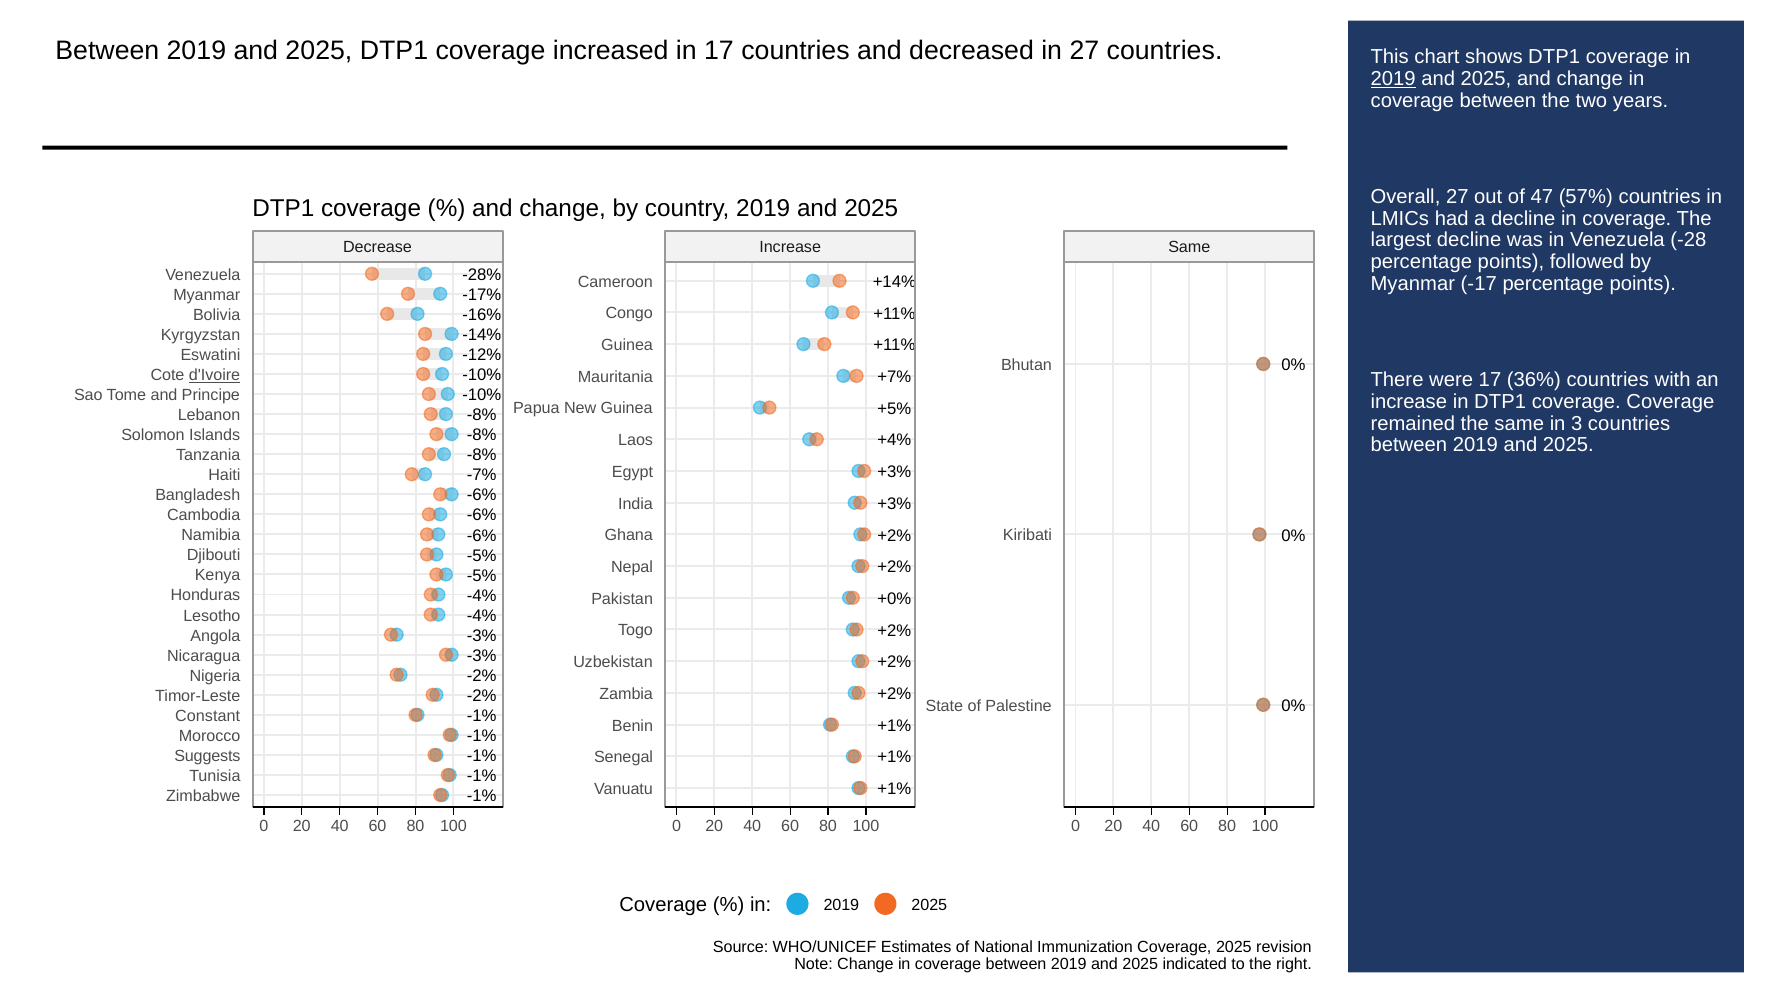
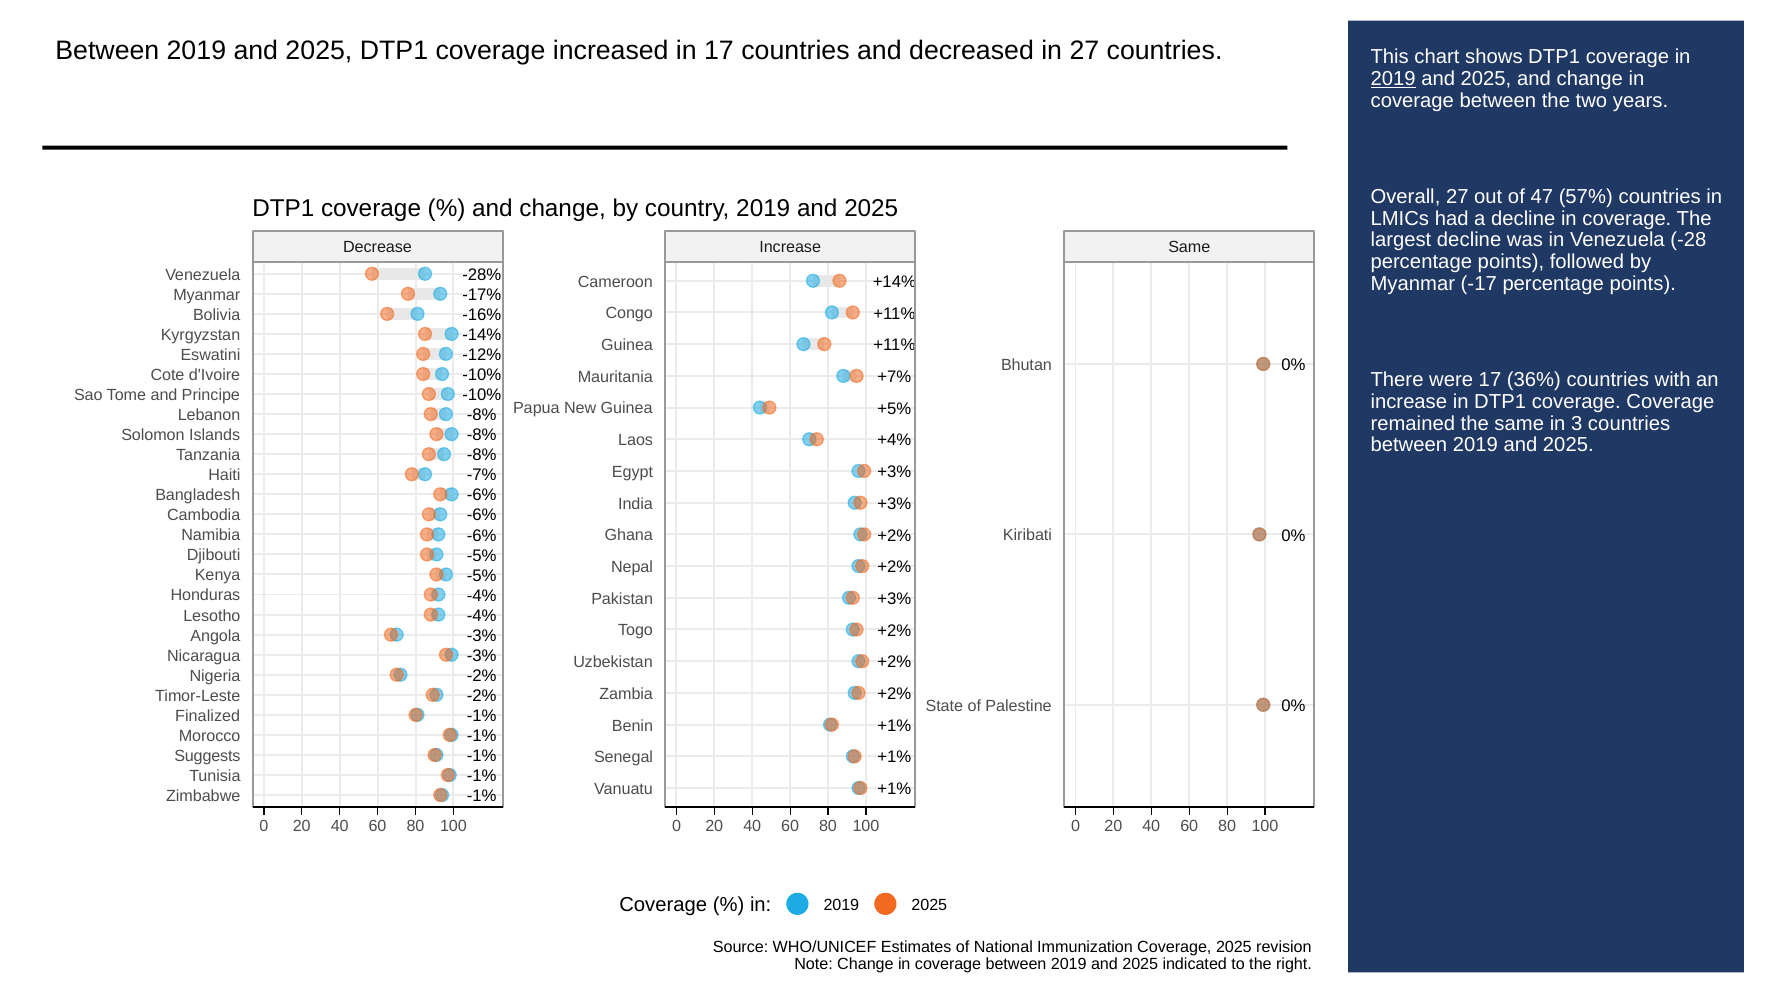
d'Ivoire underline: present -> none
+0% at (894, 599): +0% -> +3%
Constant: Constant -> Finalized
